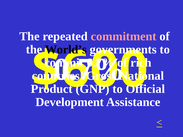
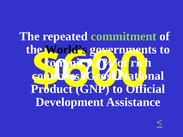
commitment colour: pink -> light green
